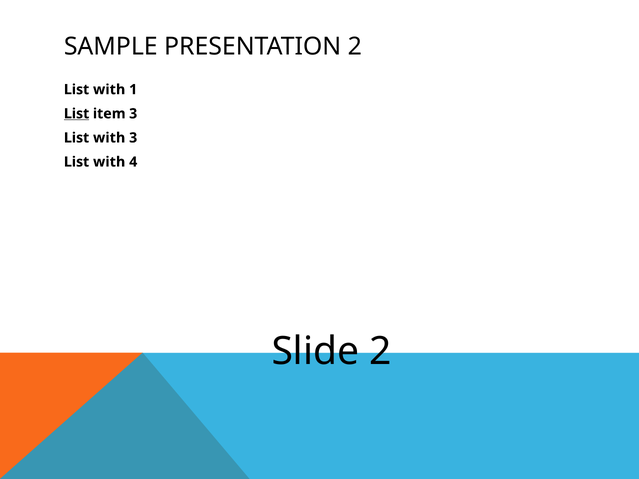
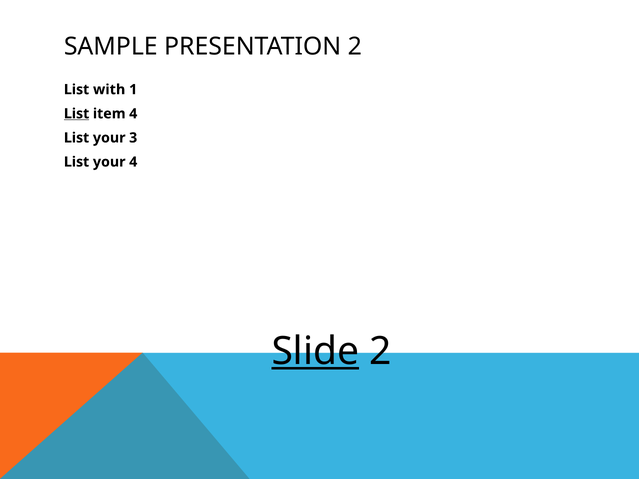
item 3: 3 -> 4
with at (109, 138): with -> your
with at (109, 162): with -> your
Slide underline: none -> present
